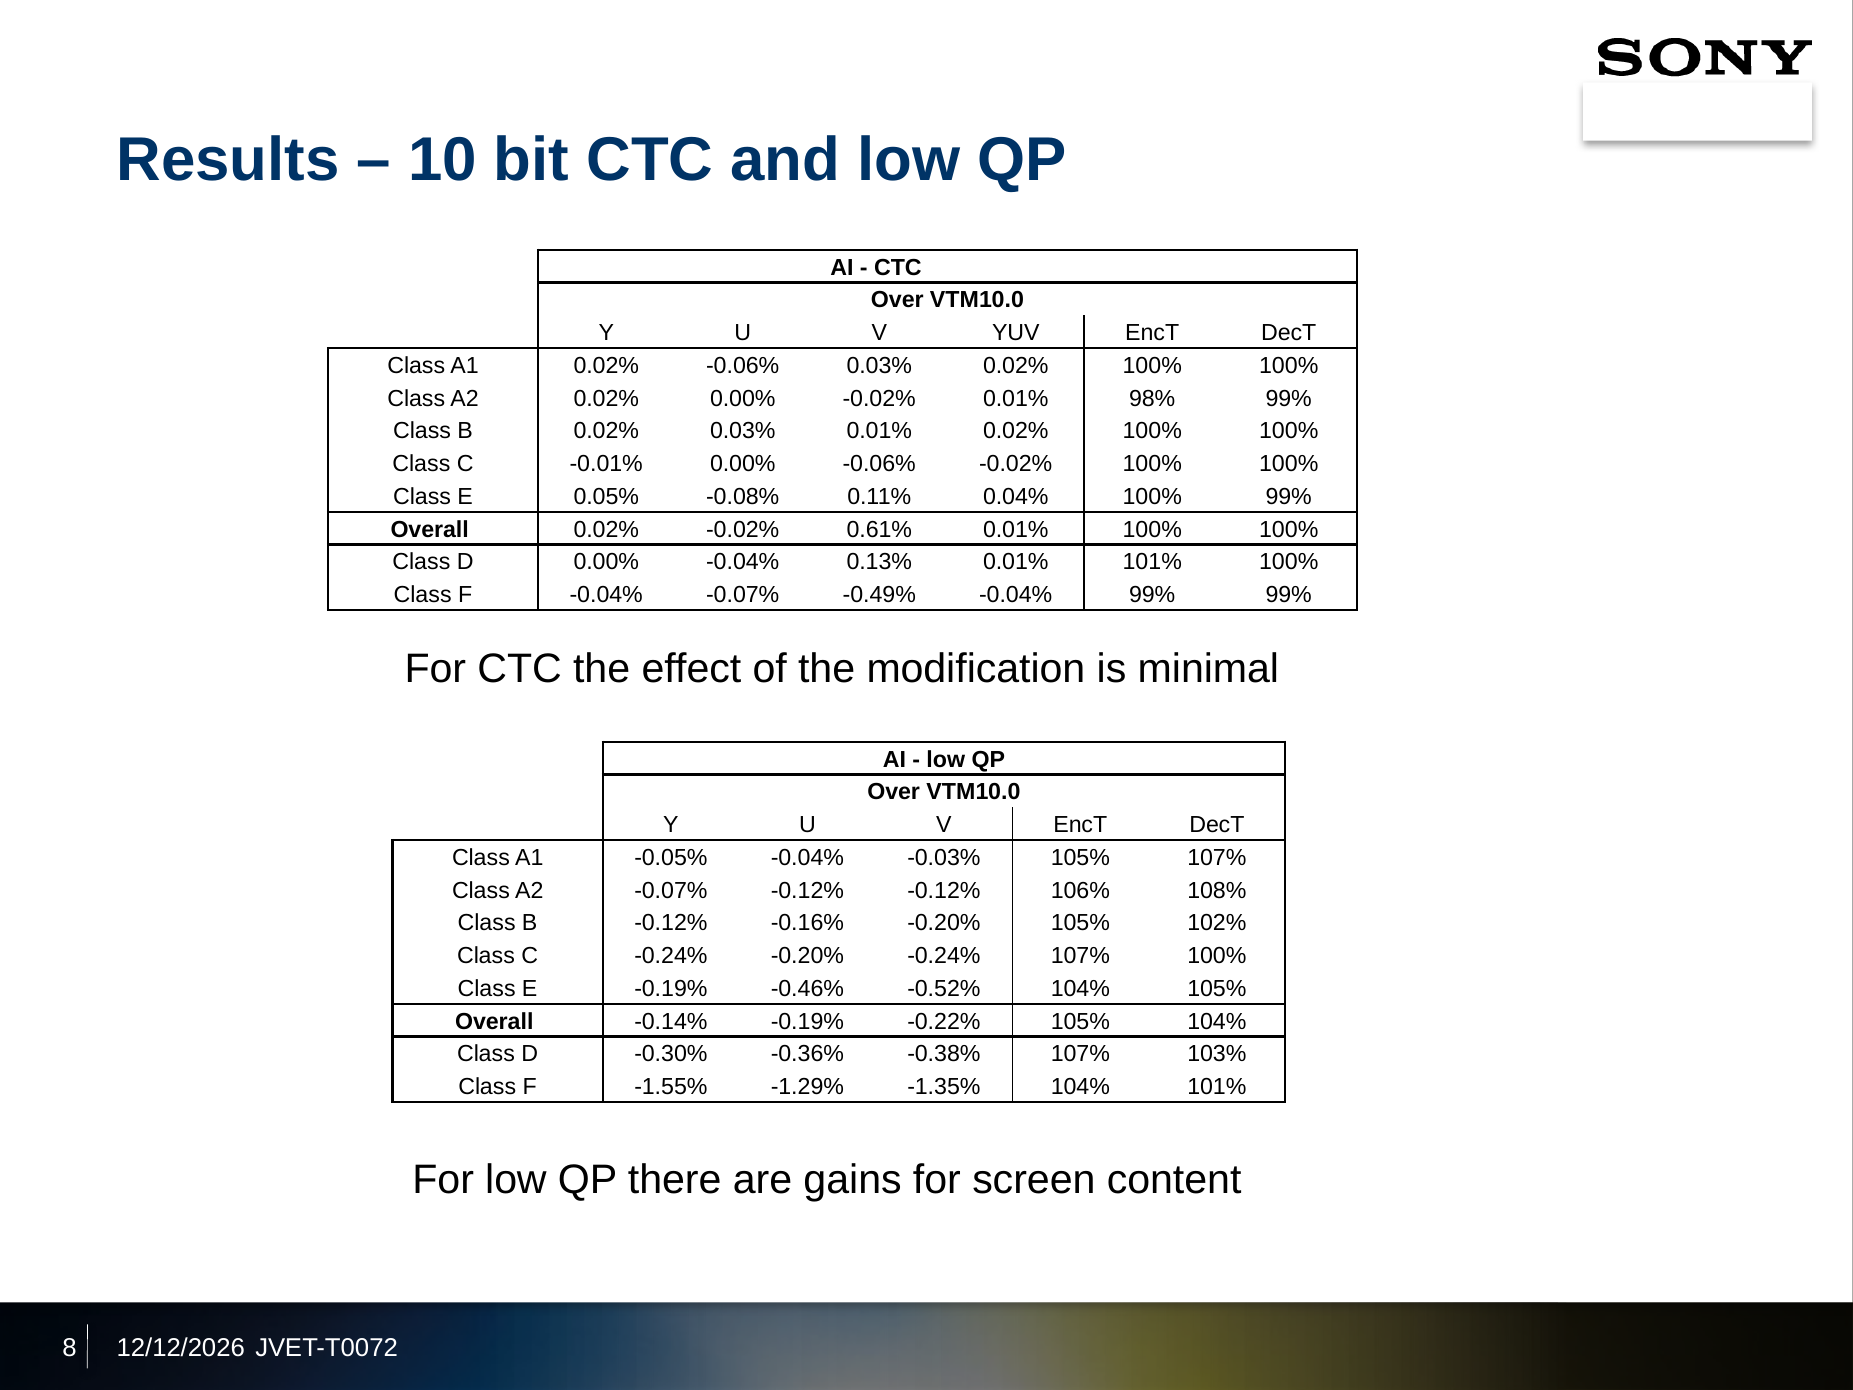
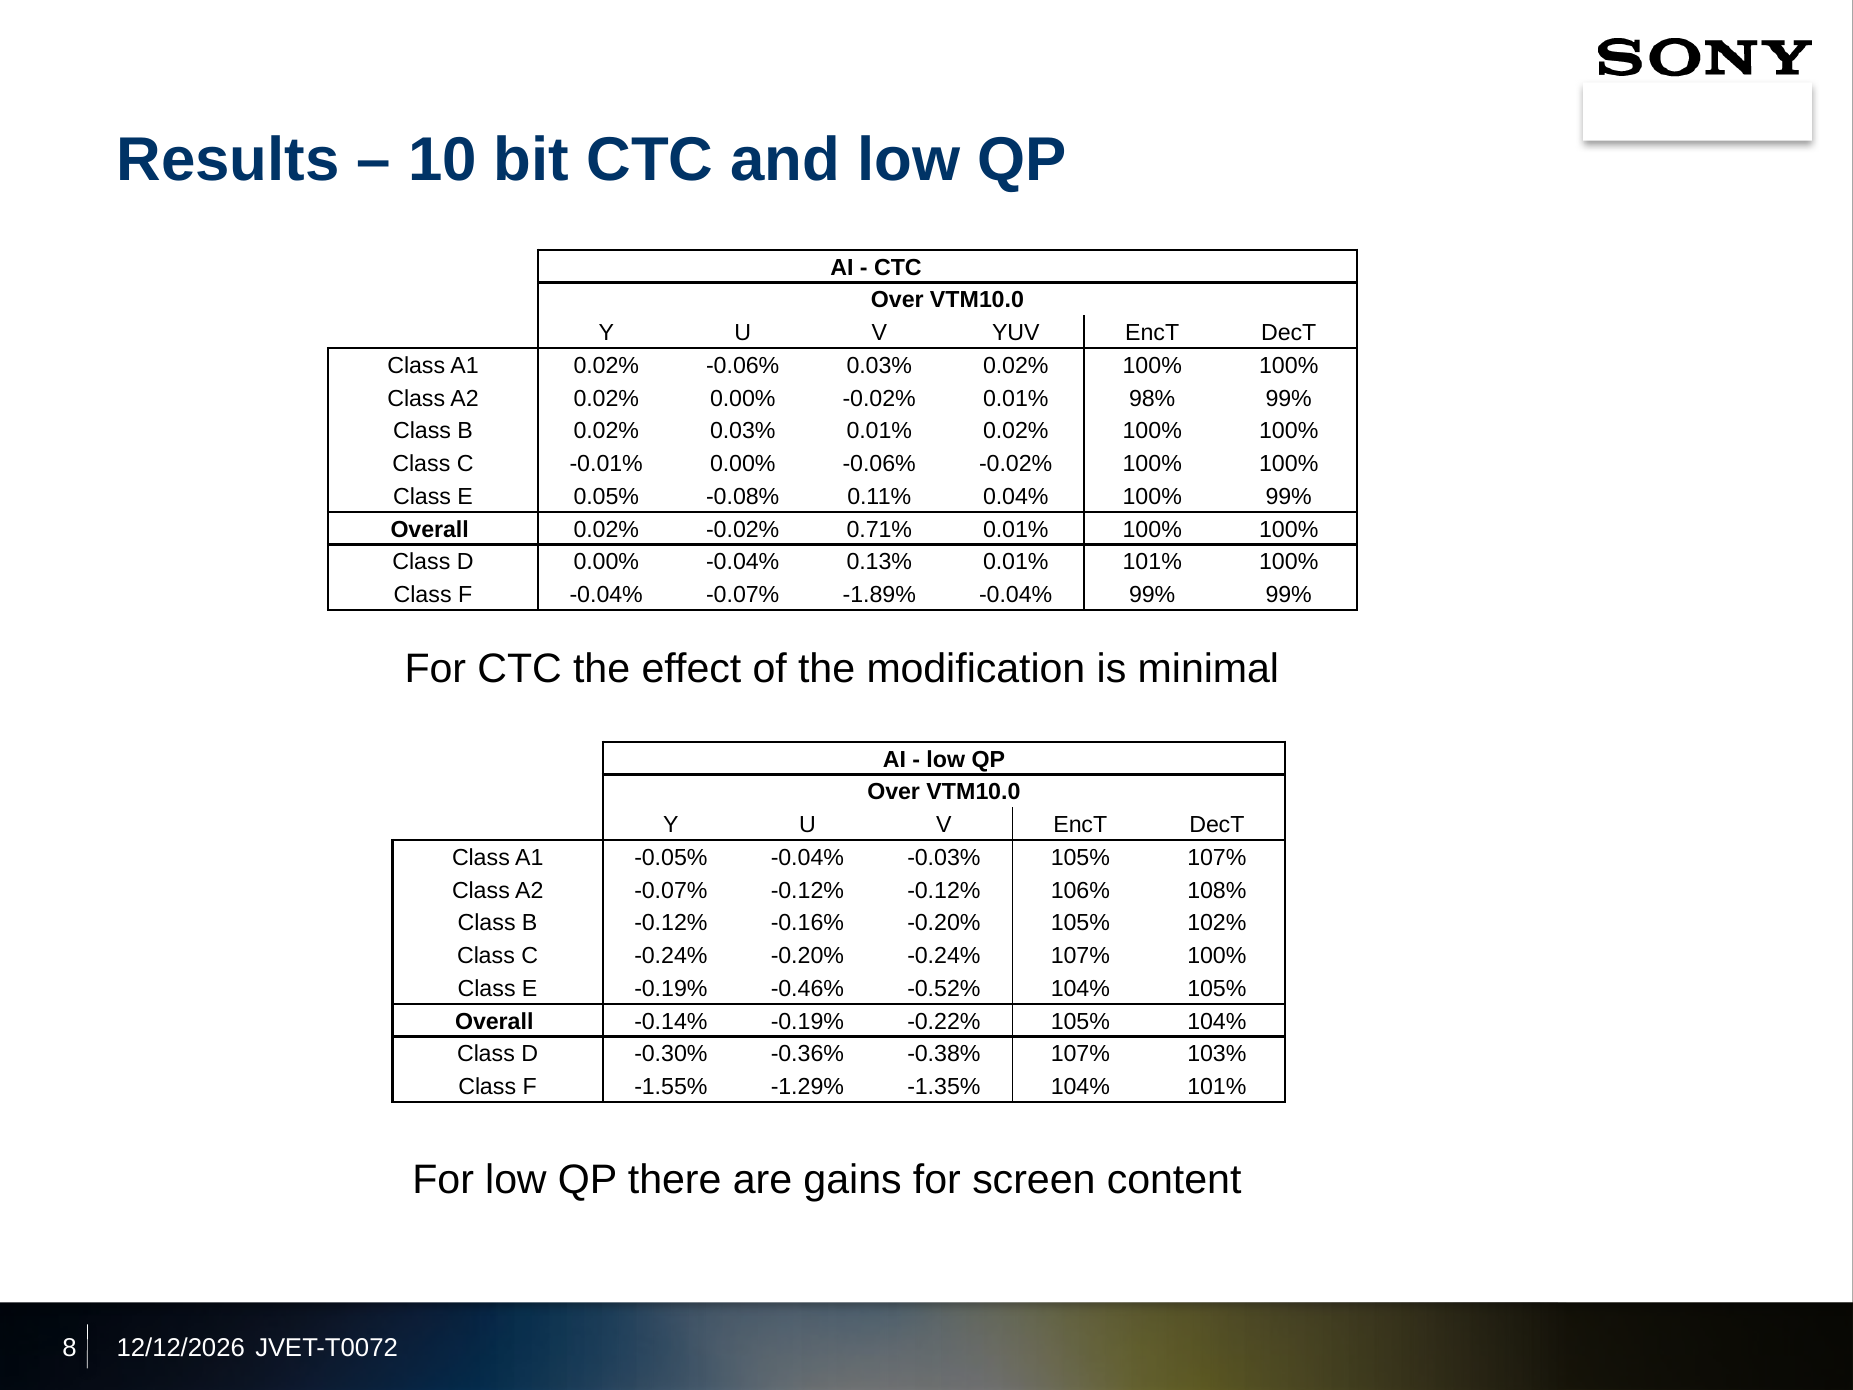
0.61%: 0.61% -> 0.71%
-0.49%: -0.49% -> -1.89%
